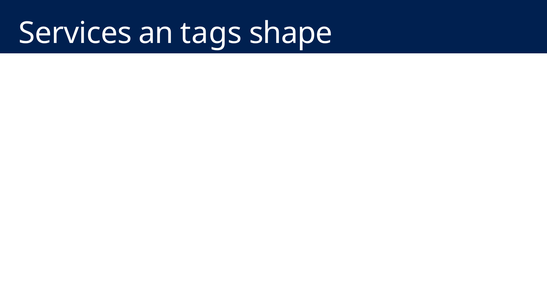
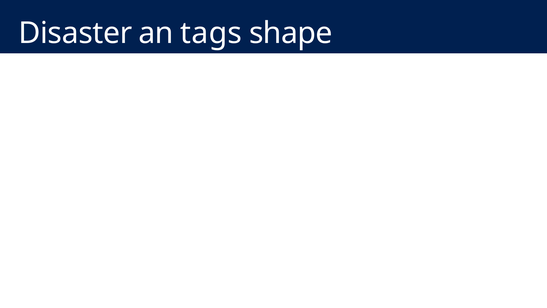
Services: Services -> Disaster
